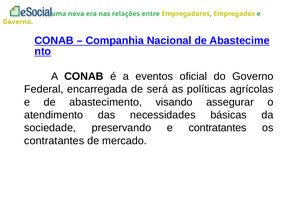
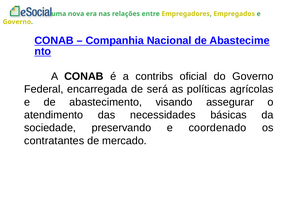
eventos: eventos -> contribs
e contratantes: contratantes -> coordenado
